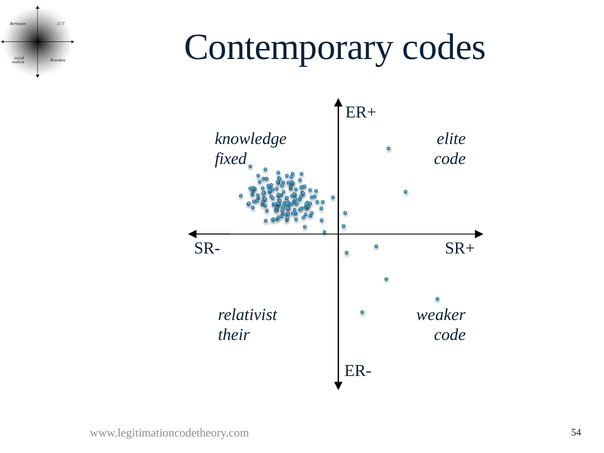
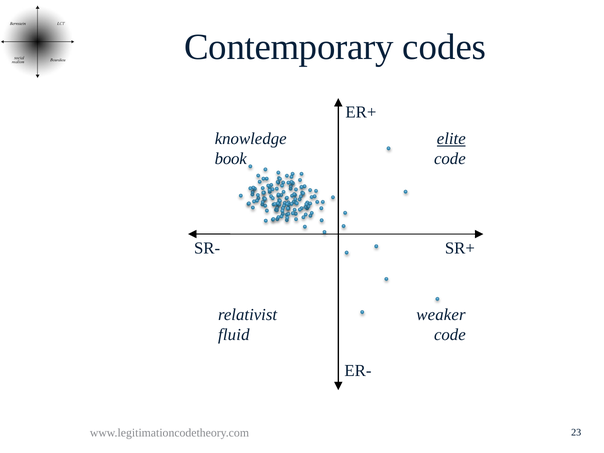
elite underline: none -> present
fixed: fixed -> book
their: their -> fluid
54: 54 -> 23
